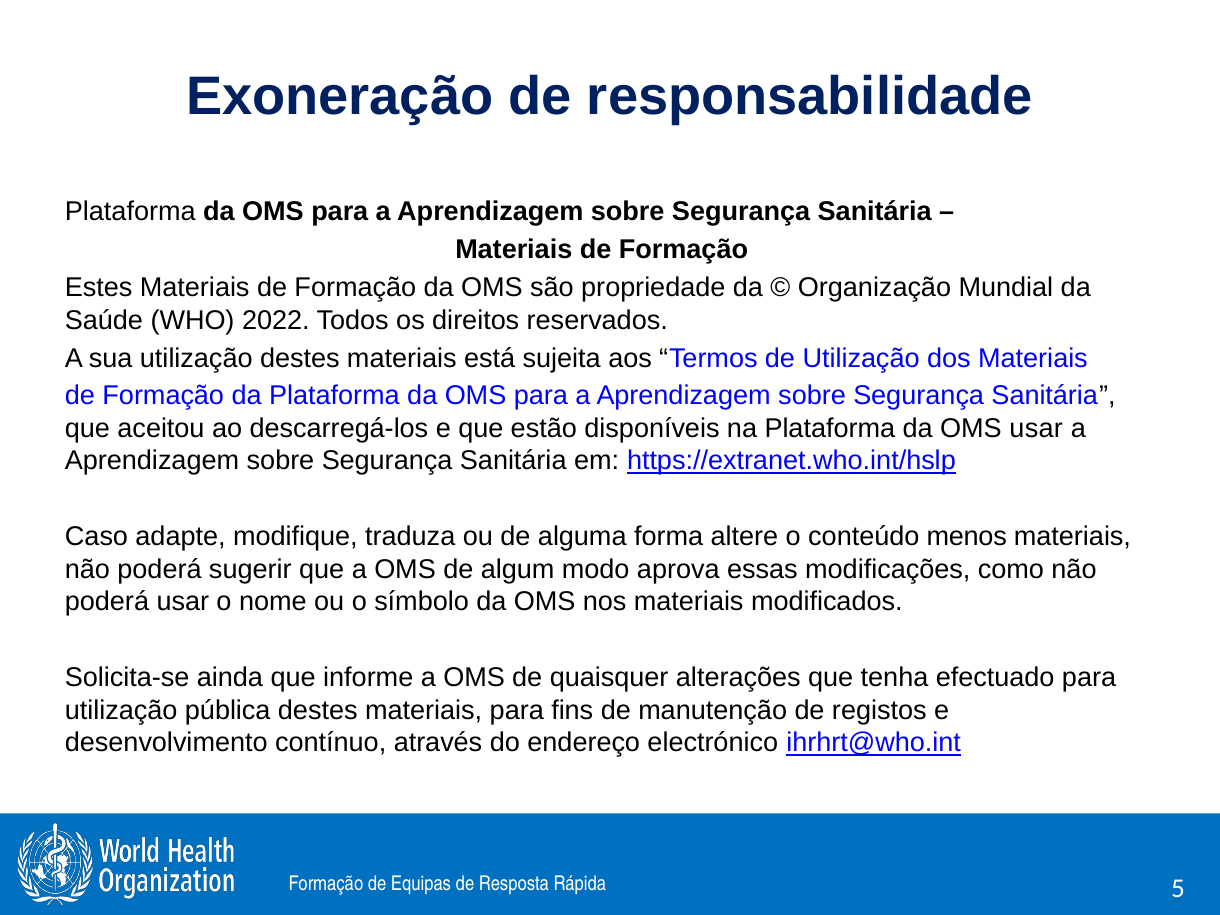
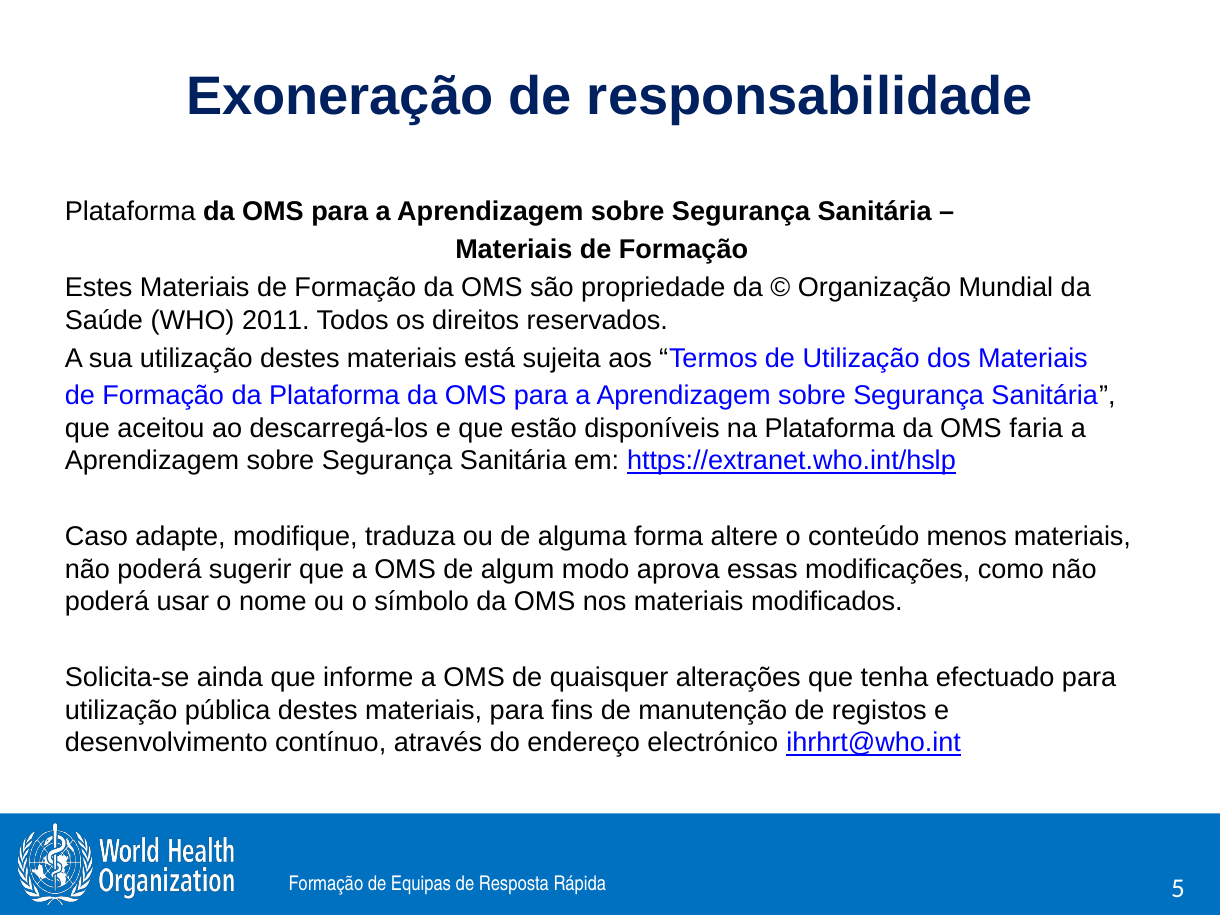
2022: 2022 -> 2011
OMS usar: usar -> faria
